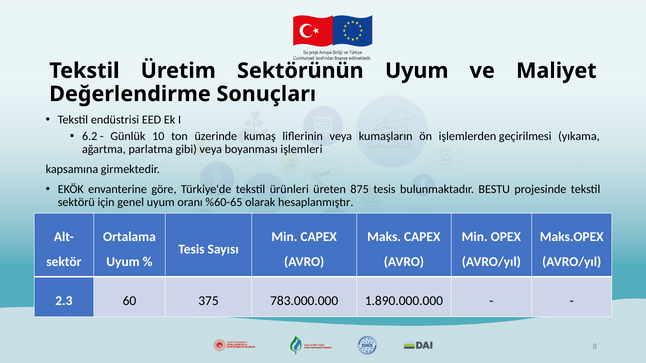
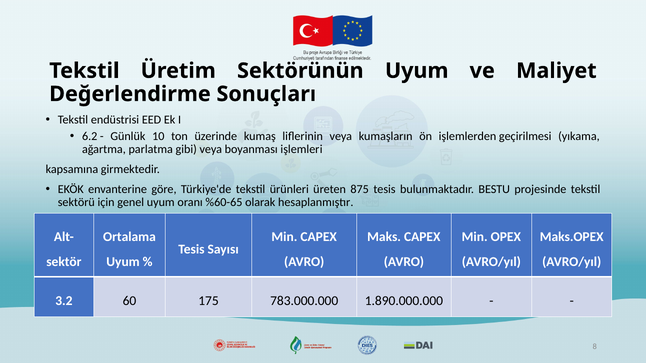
2.3: 2.3 -> 3.2
375: 375 -> 175
